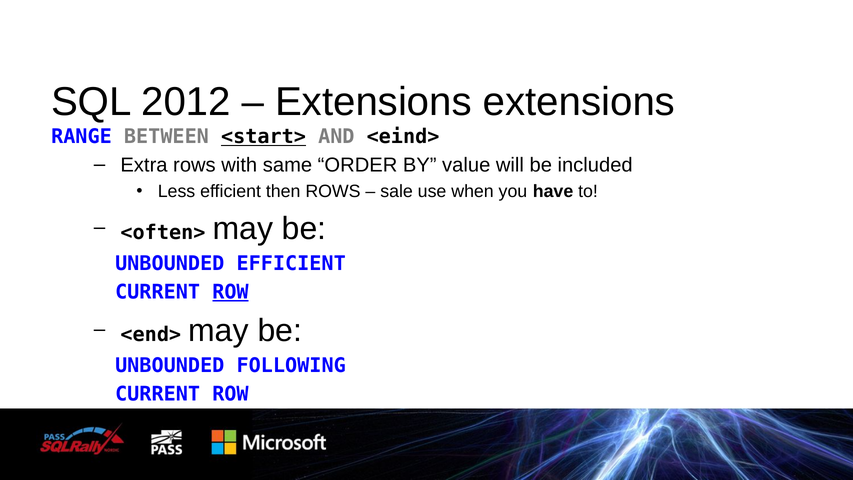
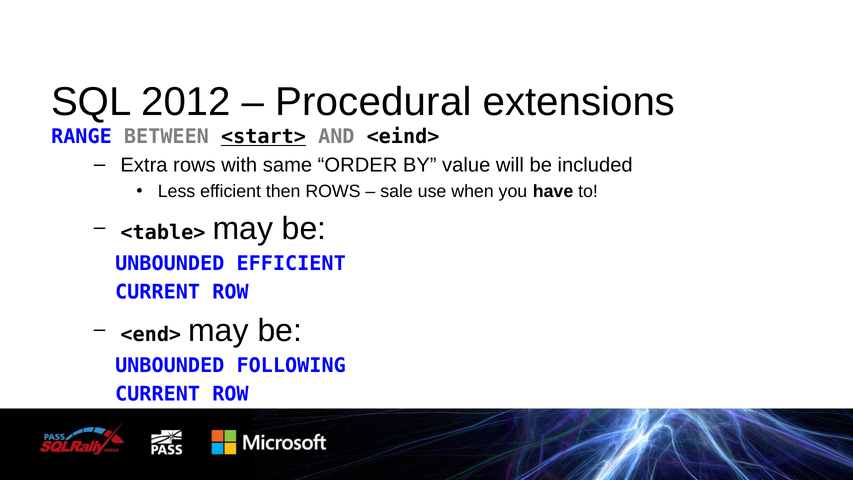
Extensions at (373, 102): Extensions -> Procedural
<often>: <often> -> <table>
ROW at (230, 292) underline: present -> none
